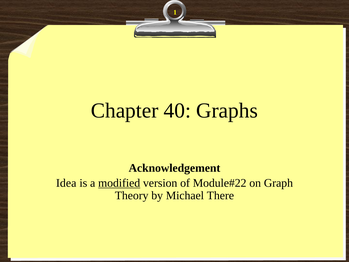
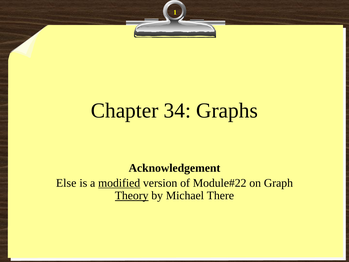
40: 40 -> 34
Idea: Idea -> Else
Theory underline: none -> present
